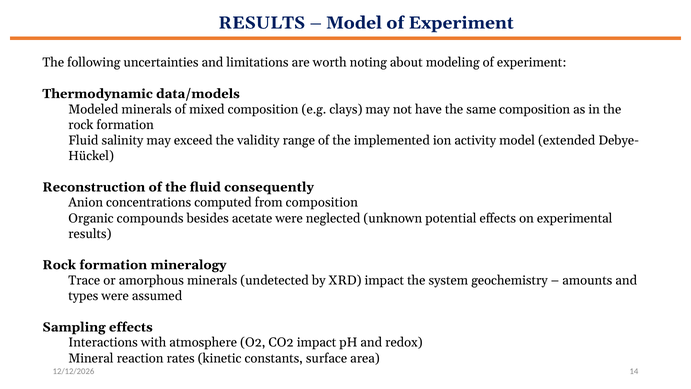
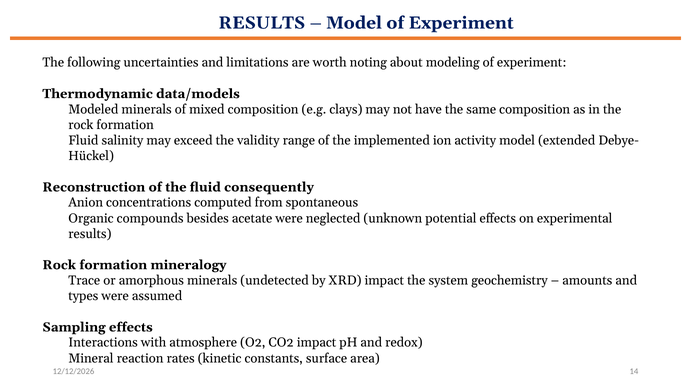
from composition: composition -> spontaneous
